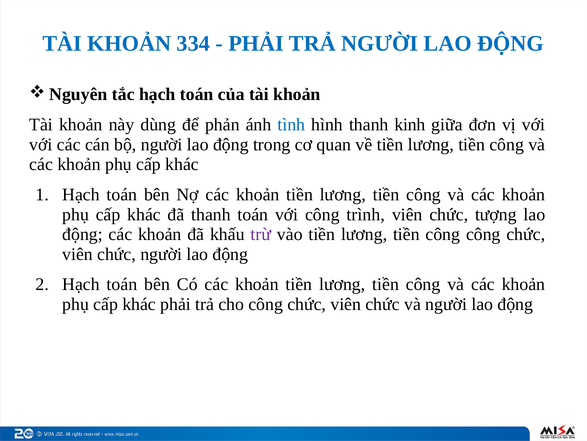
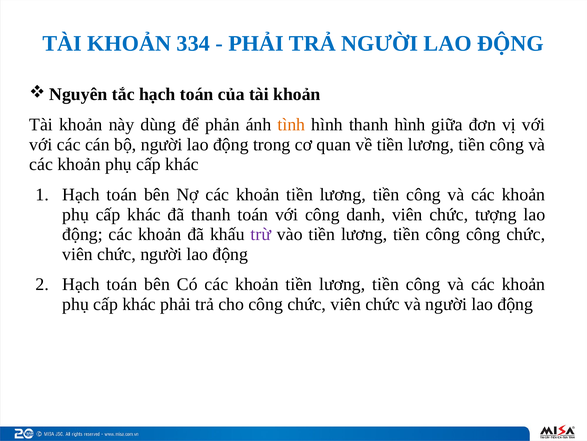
tình colour: blue -> orange
thanh kinh: kinh -> hình
trình: trình -> danh
